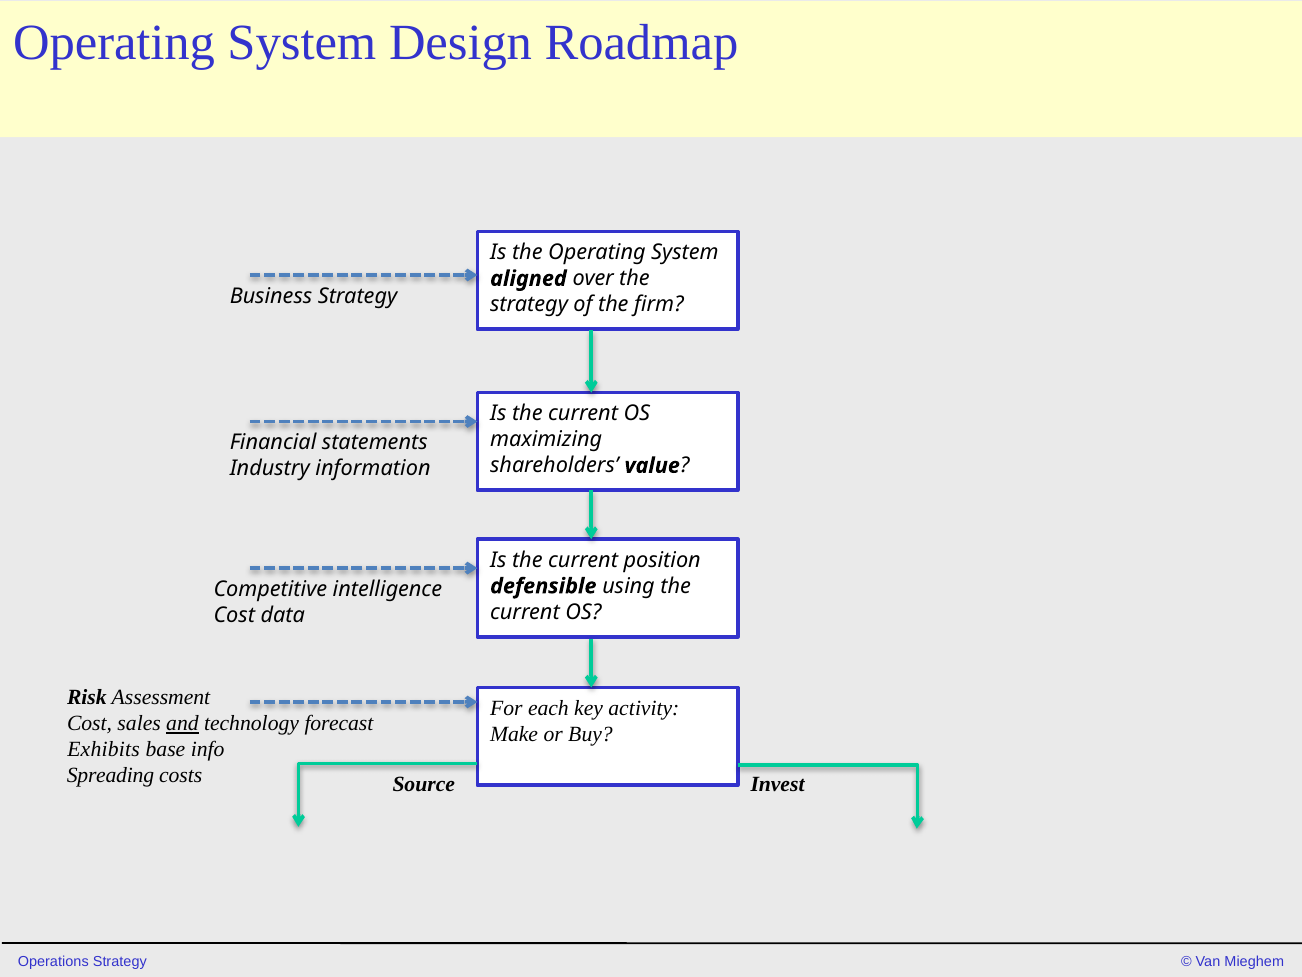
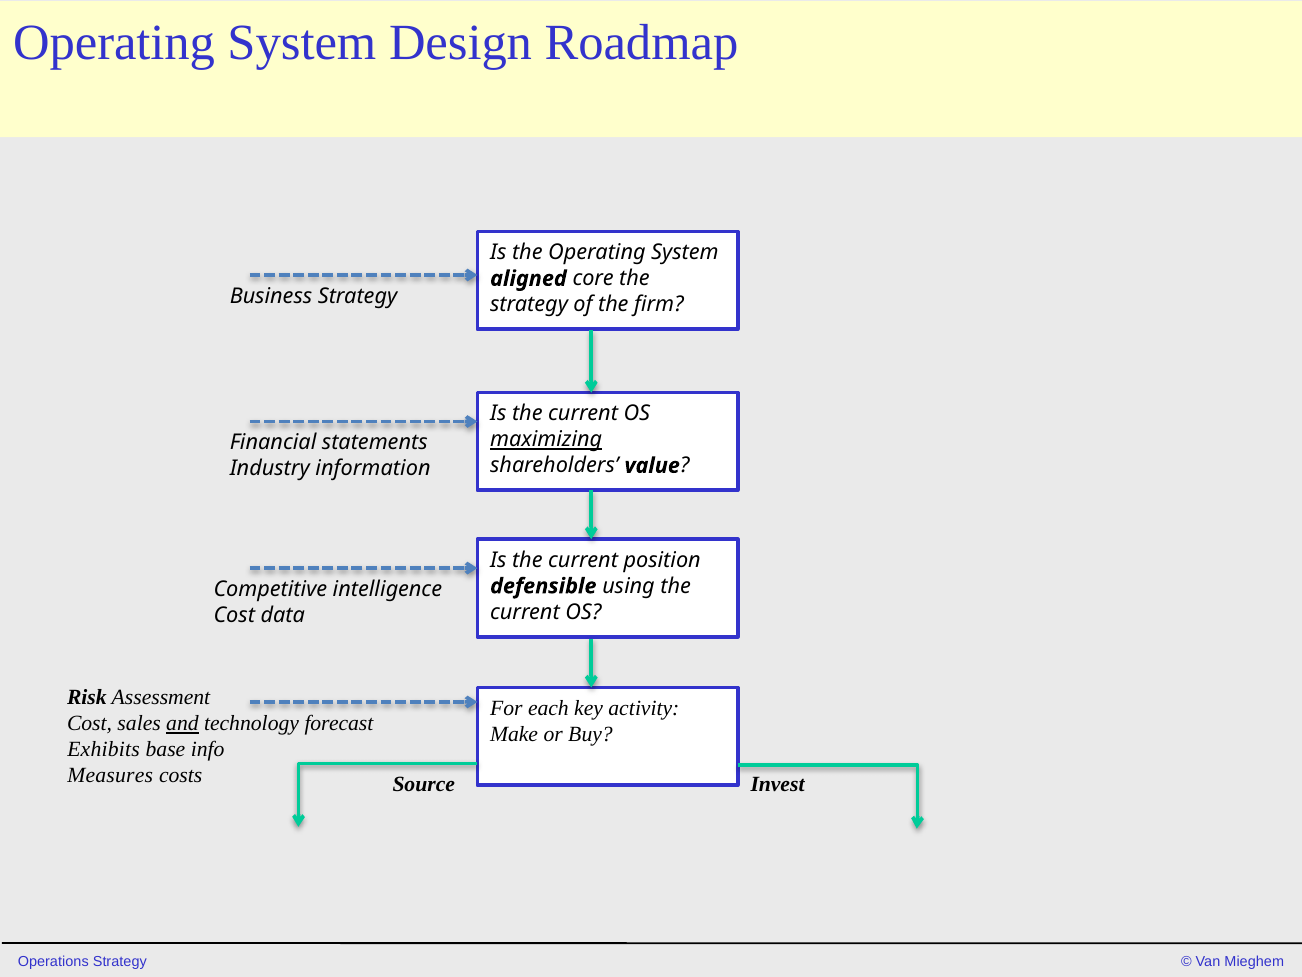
over: over -> core
maximizing underline: none -> present
Spreading: Spreading -> Measures
